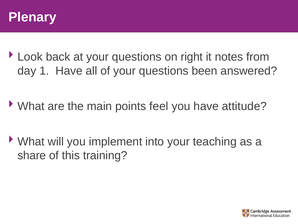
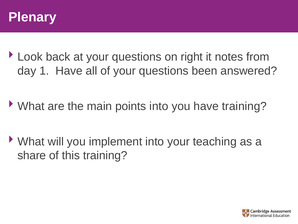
points feel: feel -> into
have attitude: attitude -> training
